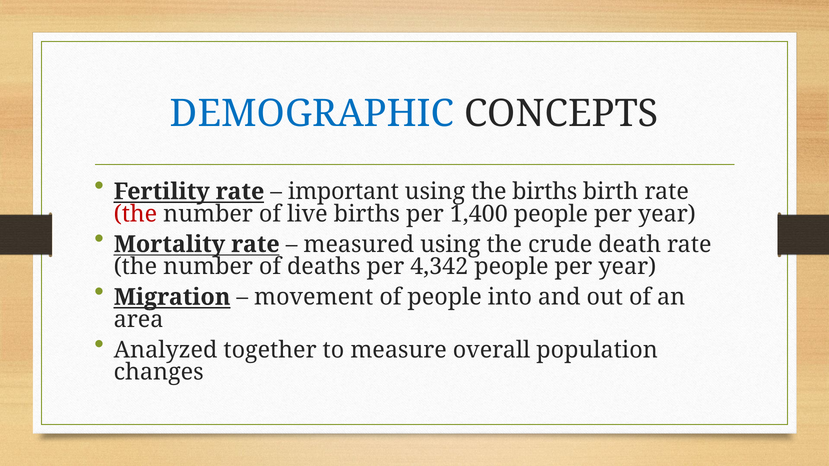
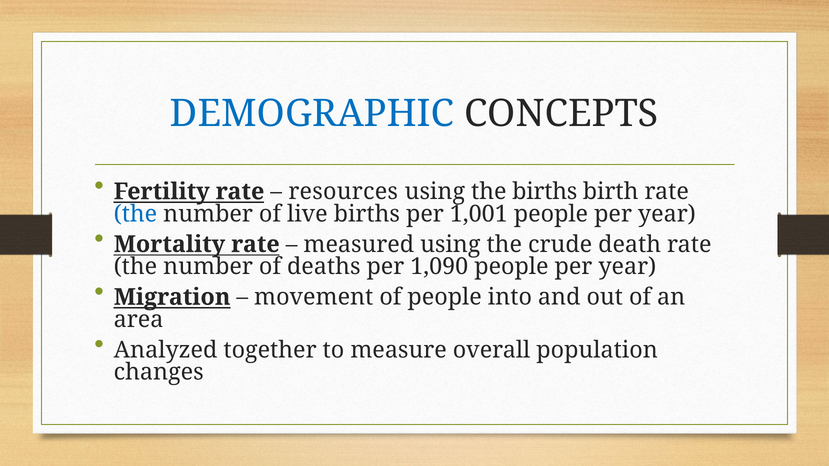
important: important -> resources
the at (135, 214) colour: red -> blue
1,400: 1,400 -> 1,001
4,342: 4,342 -> 1,090
